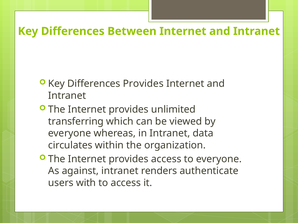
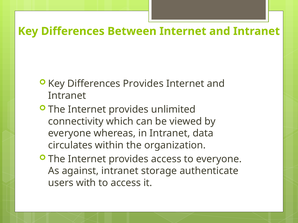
transferring: transferring -> connectivity
renders: renders -> storage
